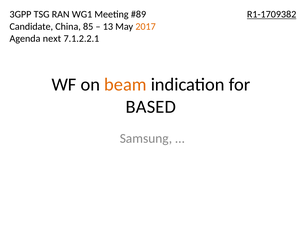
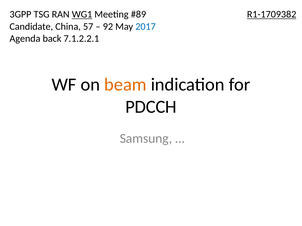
WG1 underline: none -> present
85: 85 -> 57
13: 13 -> 92
2017 colour: orange -> blue
next: next -> back
BASED: BASED -> PDCCH
